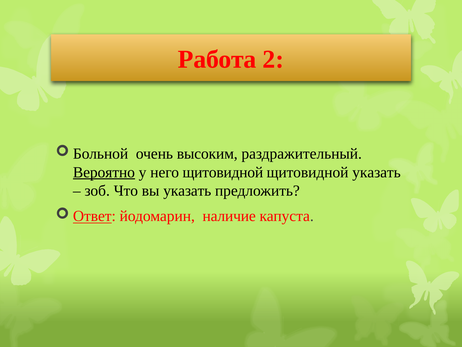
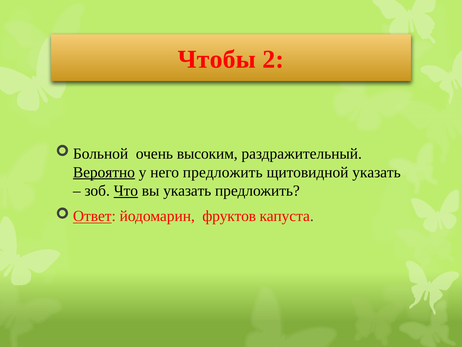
Работа: Работа -> Чтобы
него щитовидной: щитовидной -> предложить
Что underline: none -> present
наличие: наличие -> фруктов
